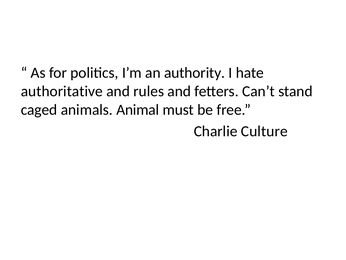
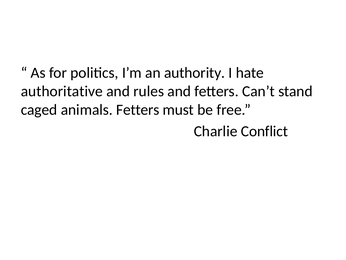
animals Animal: Animal -> Fetters
Culture: Culture -> Conflict
